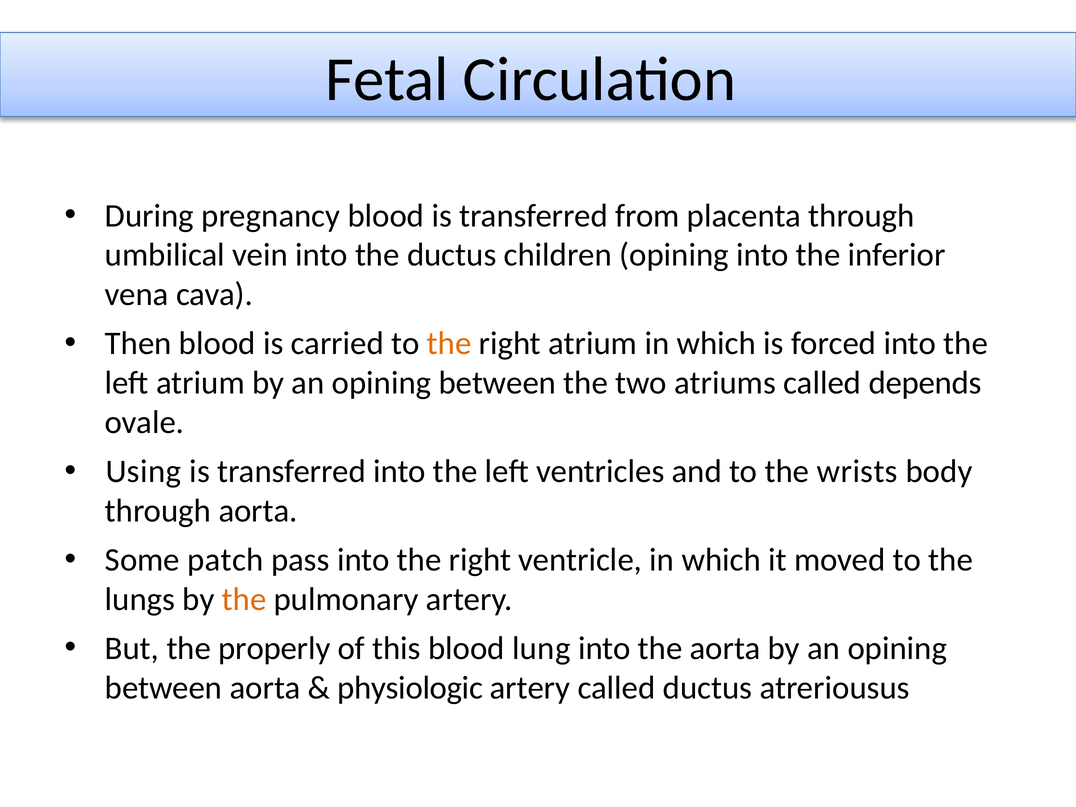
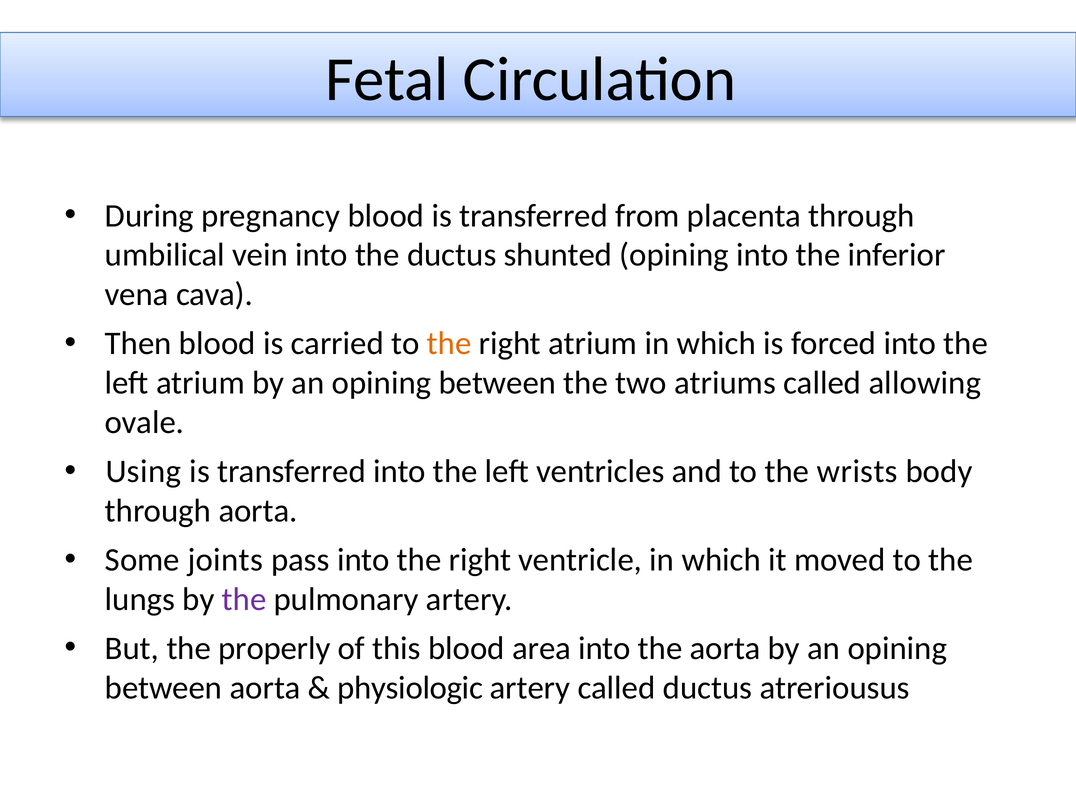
children: children -> shunted
depends: depends -> allowing
patch: patch -> joints
the at (244, 599) colour: orange -> purple
lung: lung -> area
